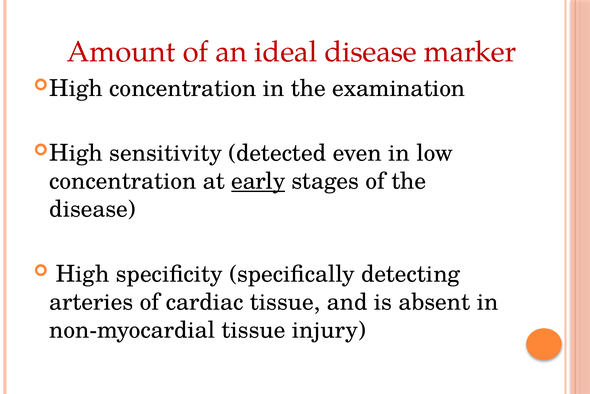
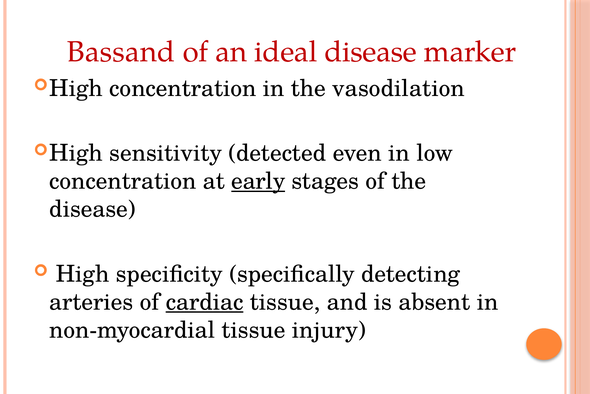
Amount: Amount -> Bassand
examination: examination -> vasodilation
cardiac underline: none -> present
